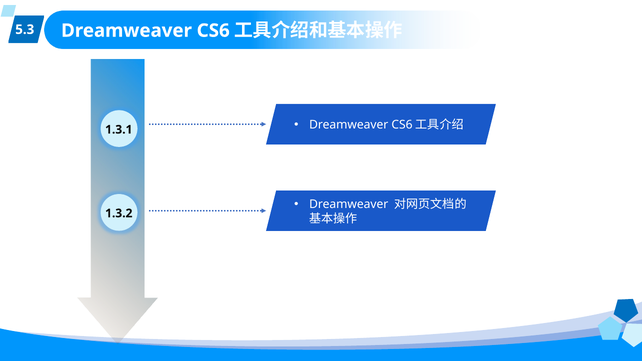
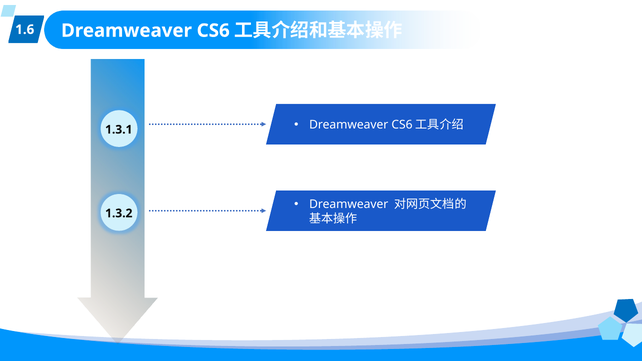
5.3: 5.3 -> 1.6
